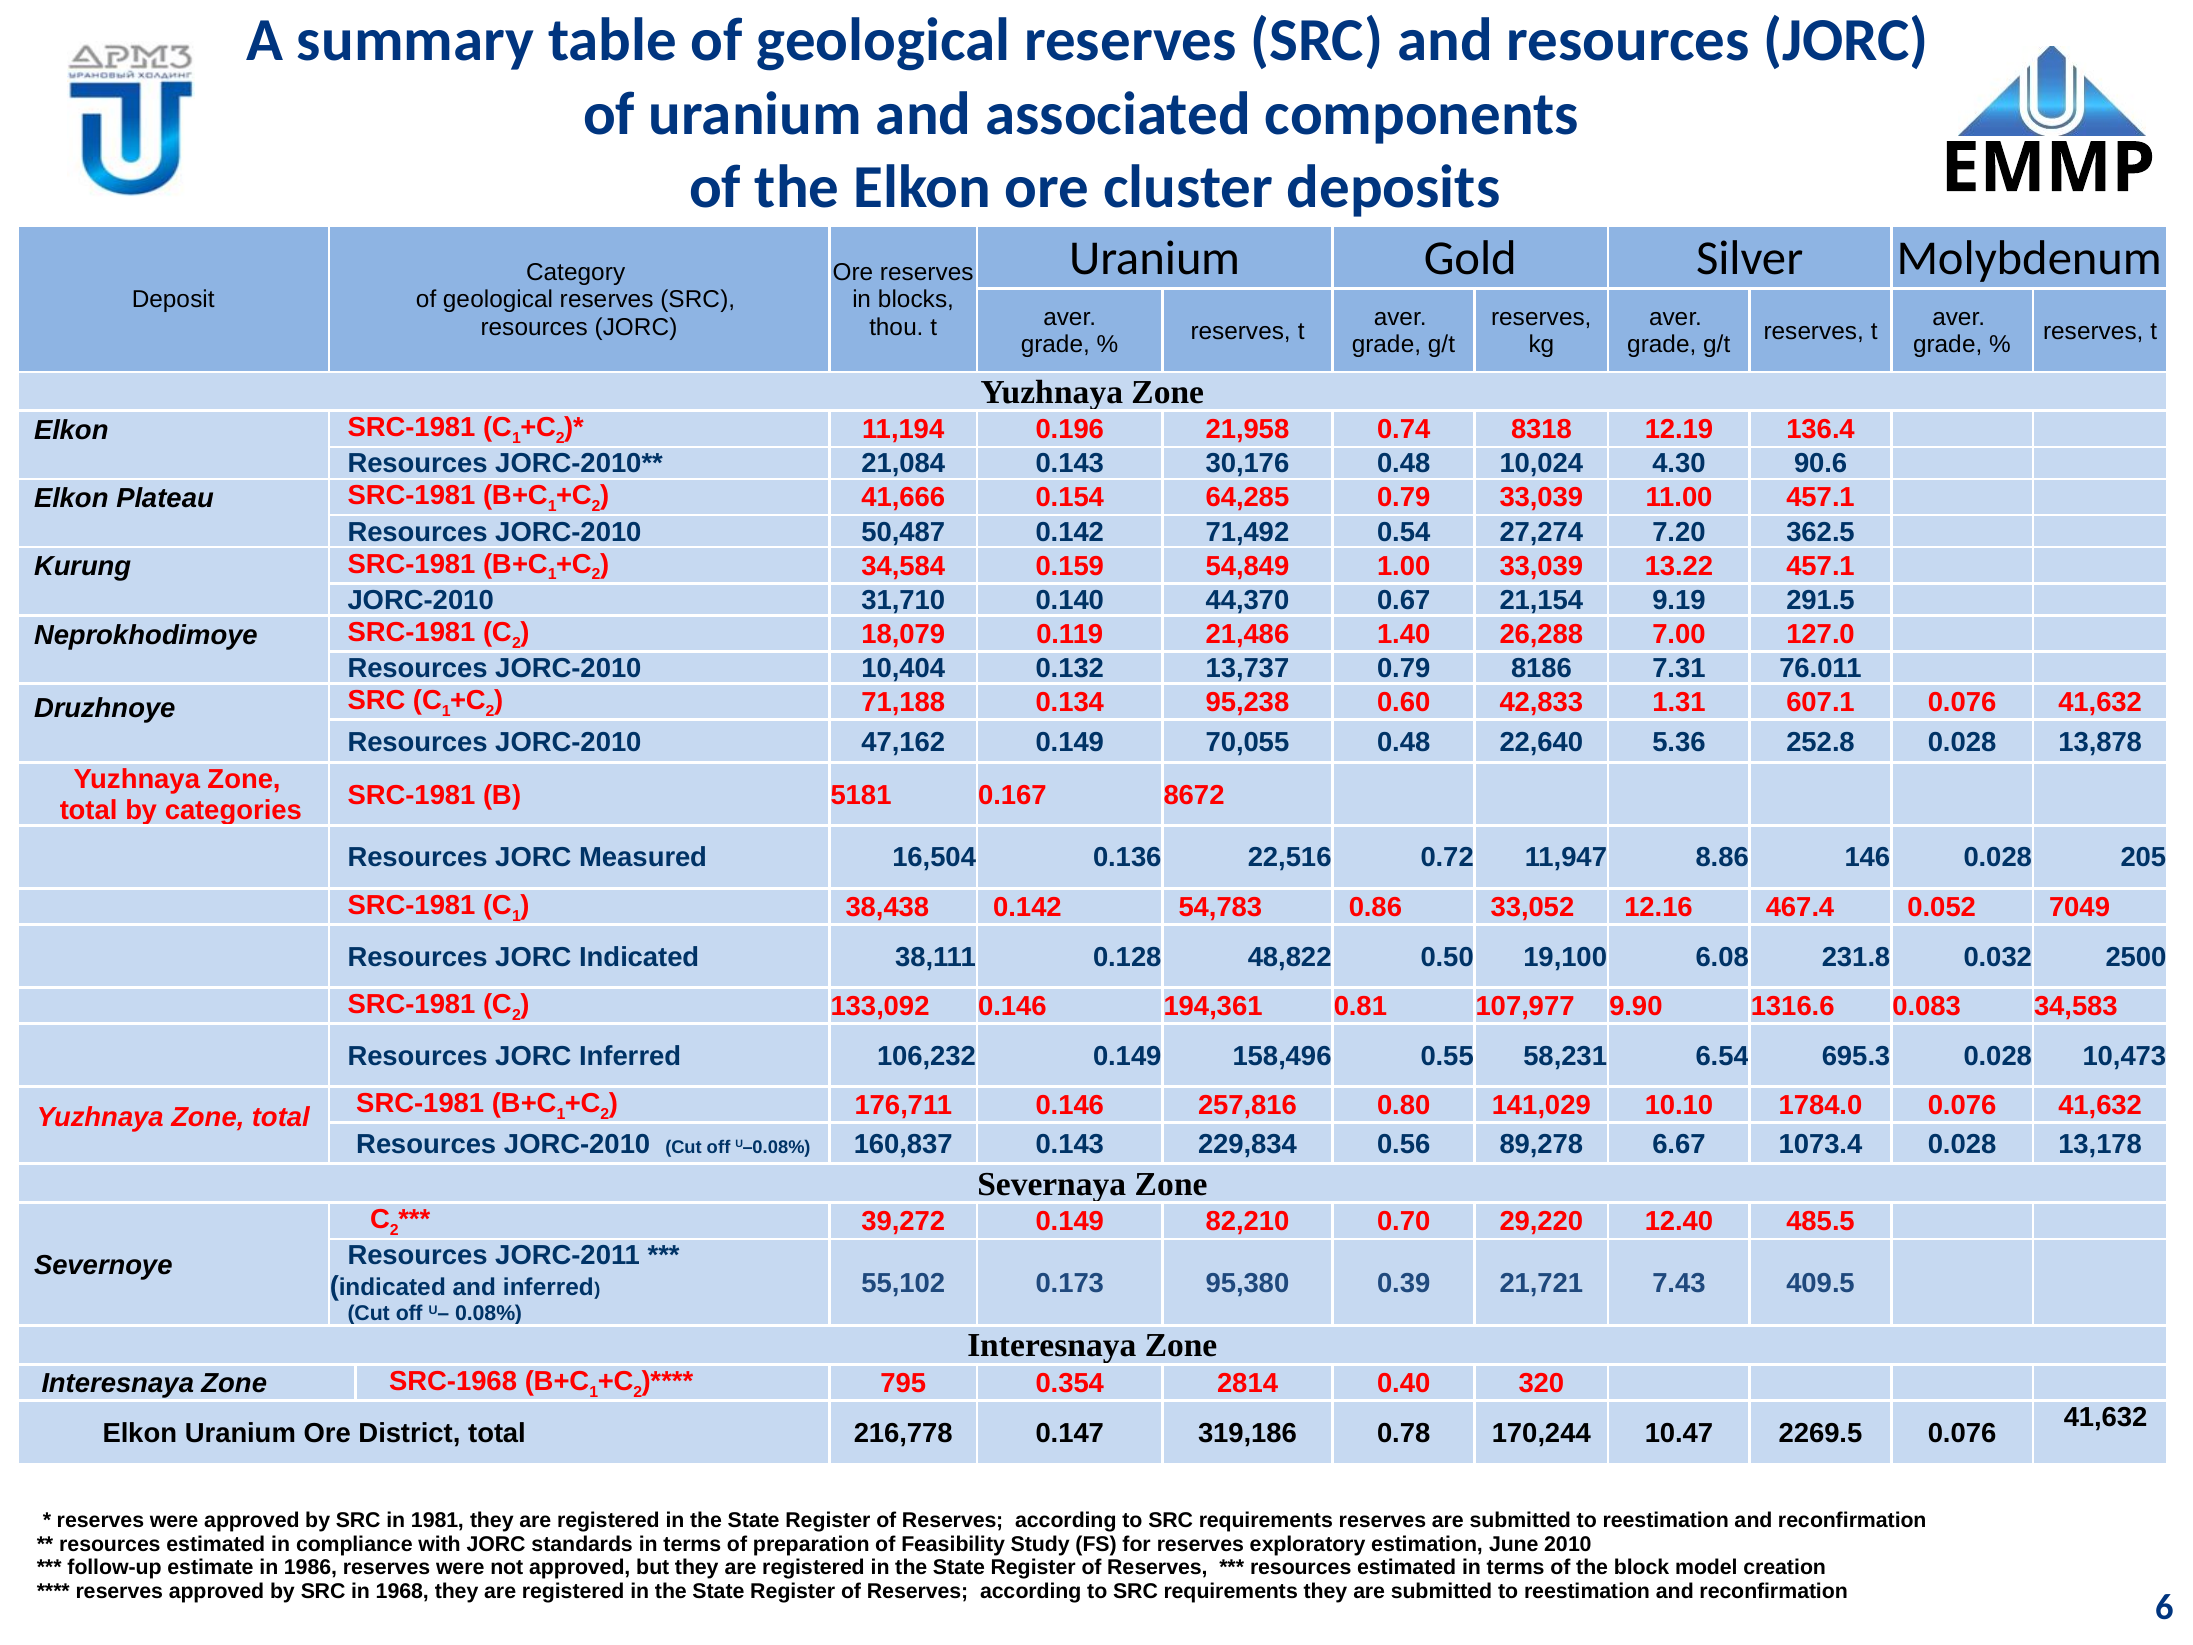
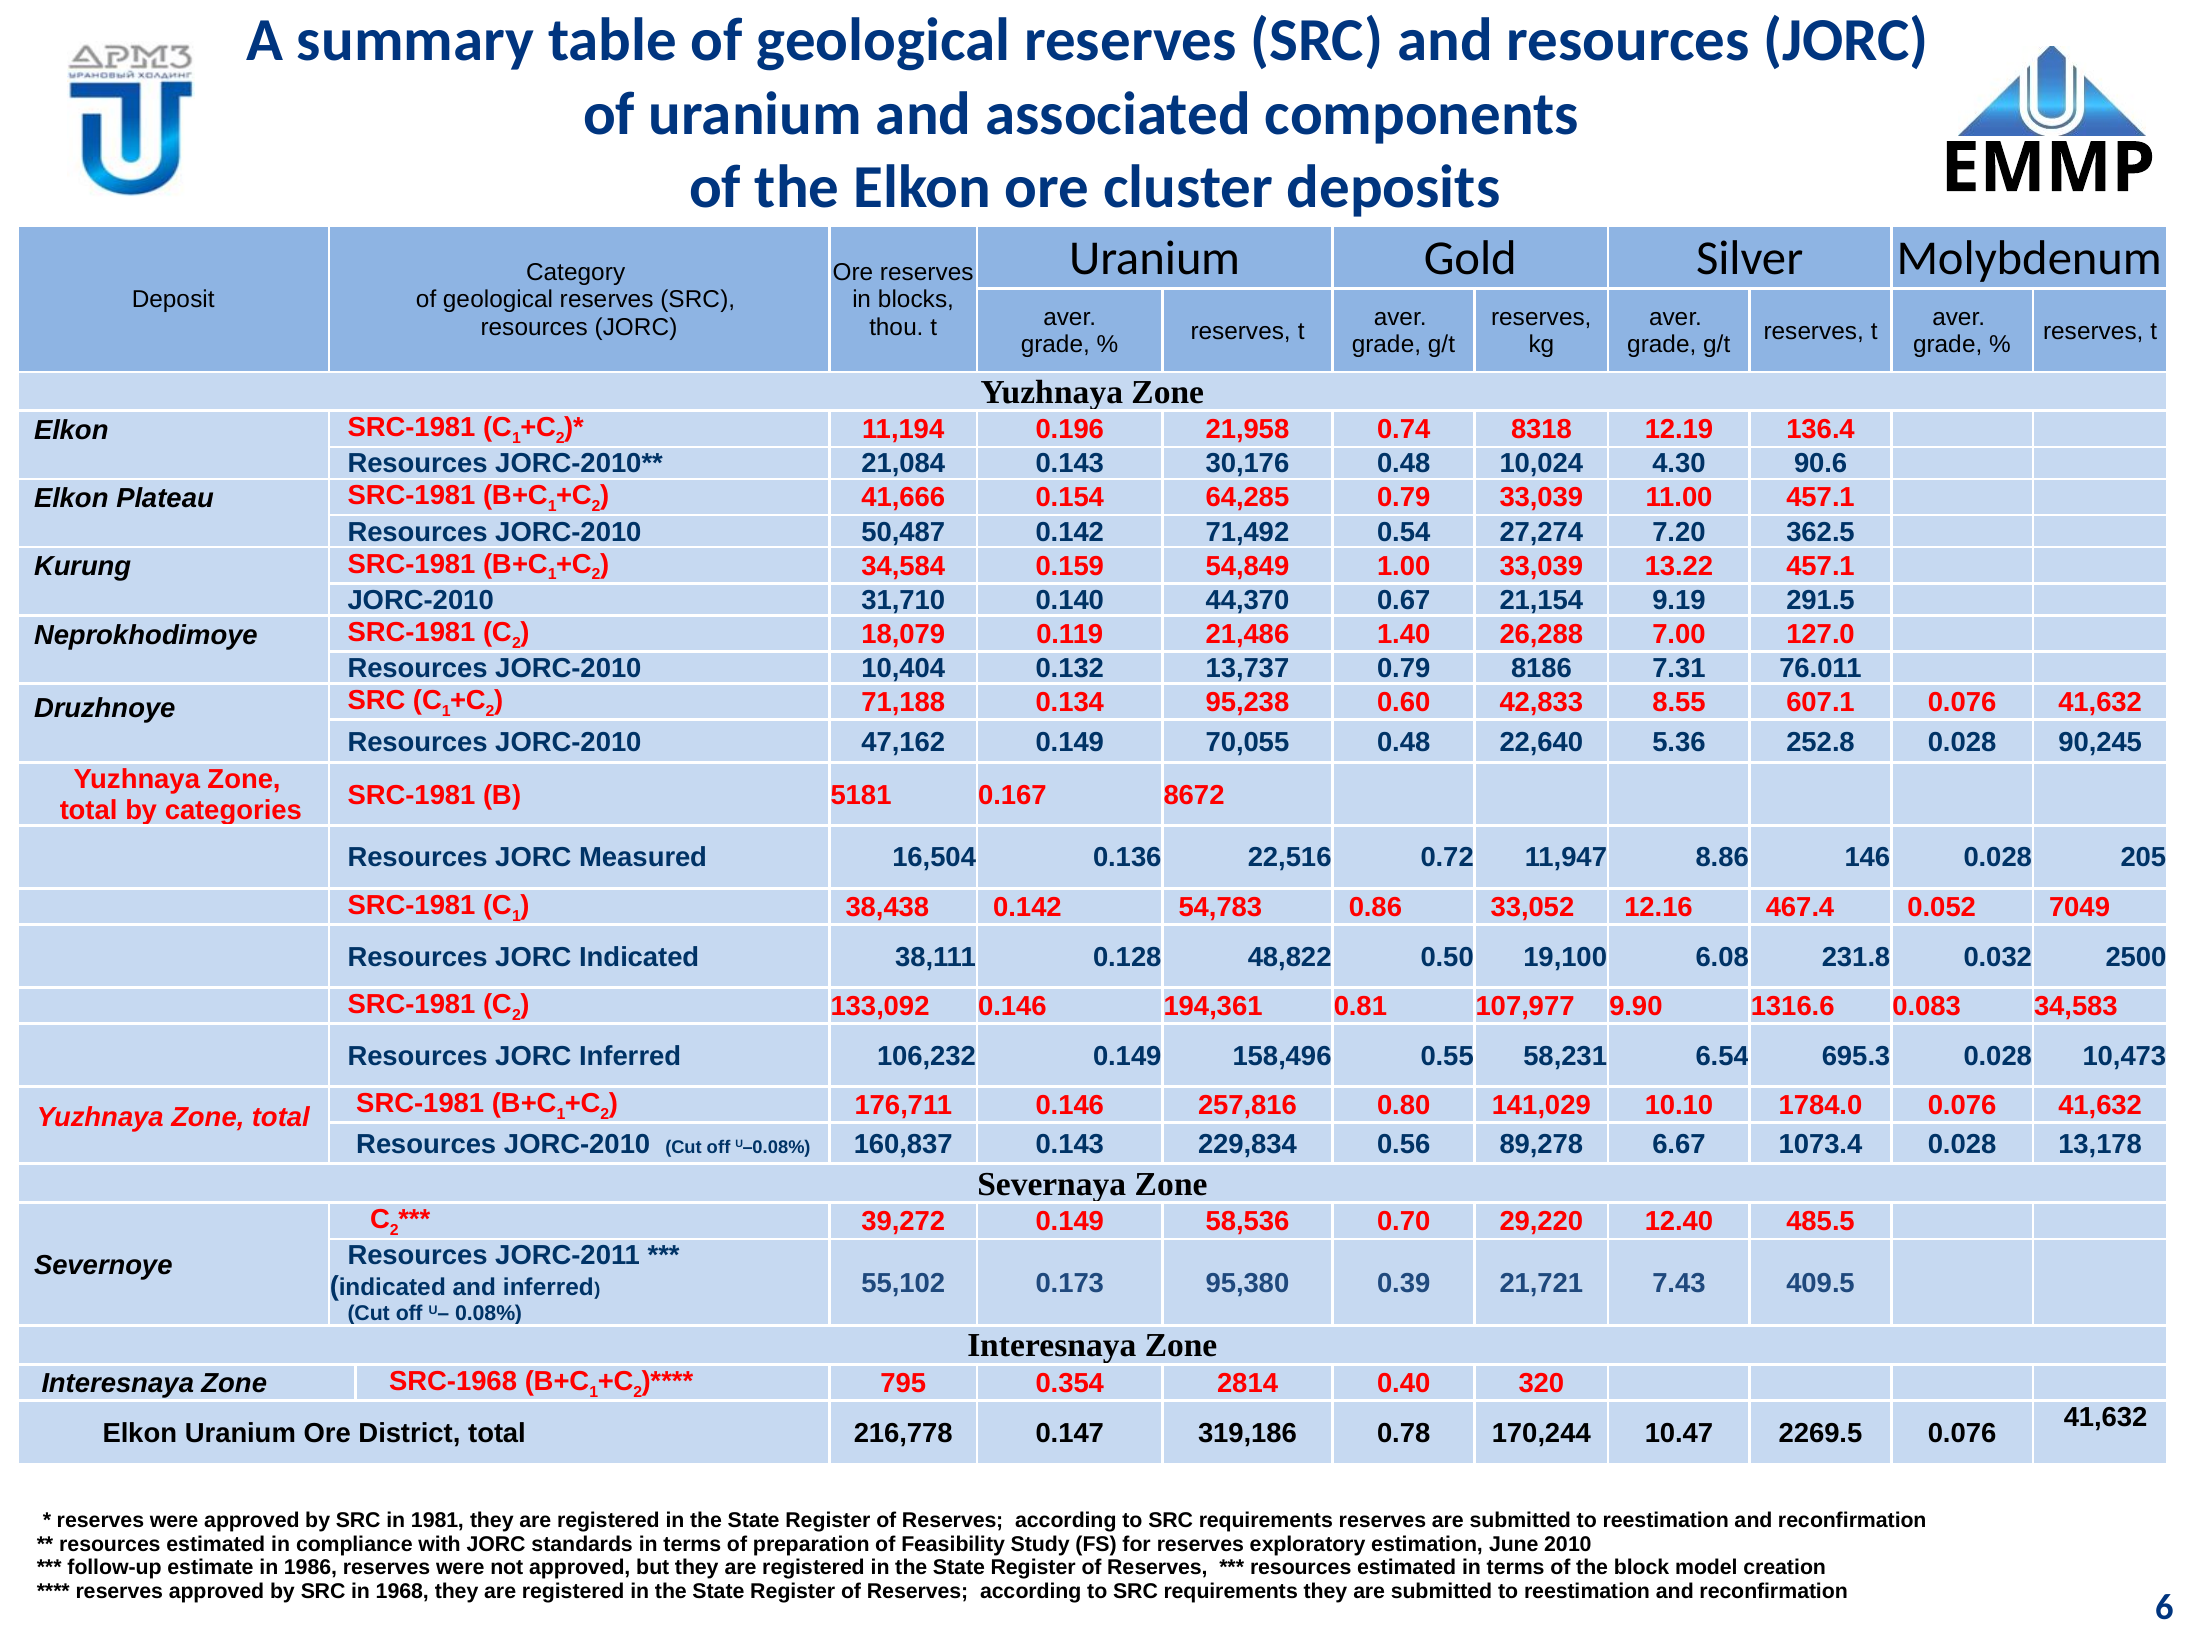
1.31: 1.31 -> 8.55
13,878: 13,878 -> 90,245
82,210: 82,210 -> 58,536
